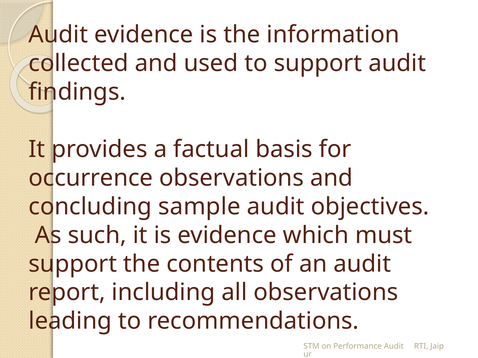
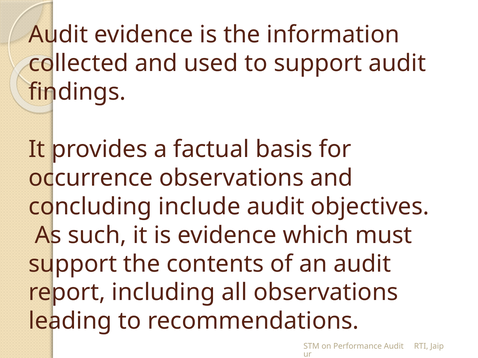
sample: sample -> include
